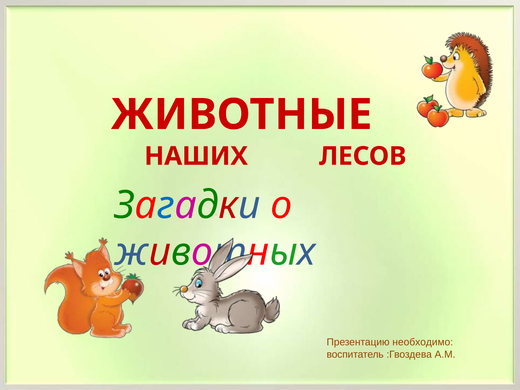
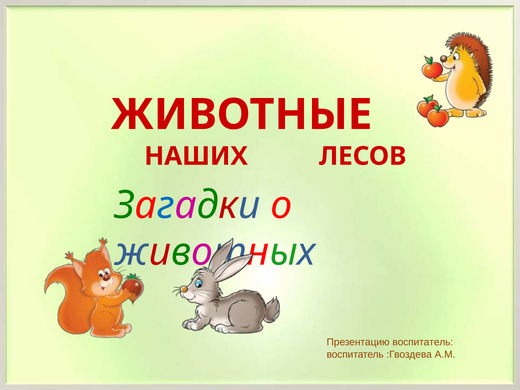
Презентацию необходимо: необходимо -> воспитатель
